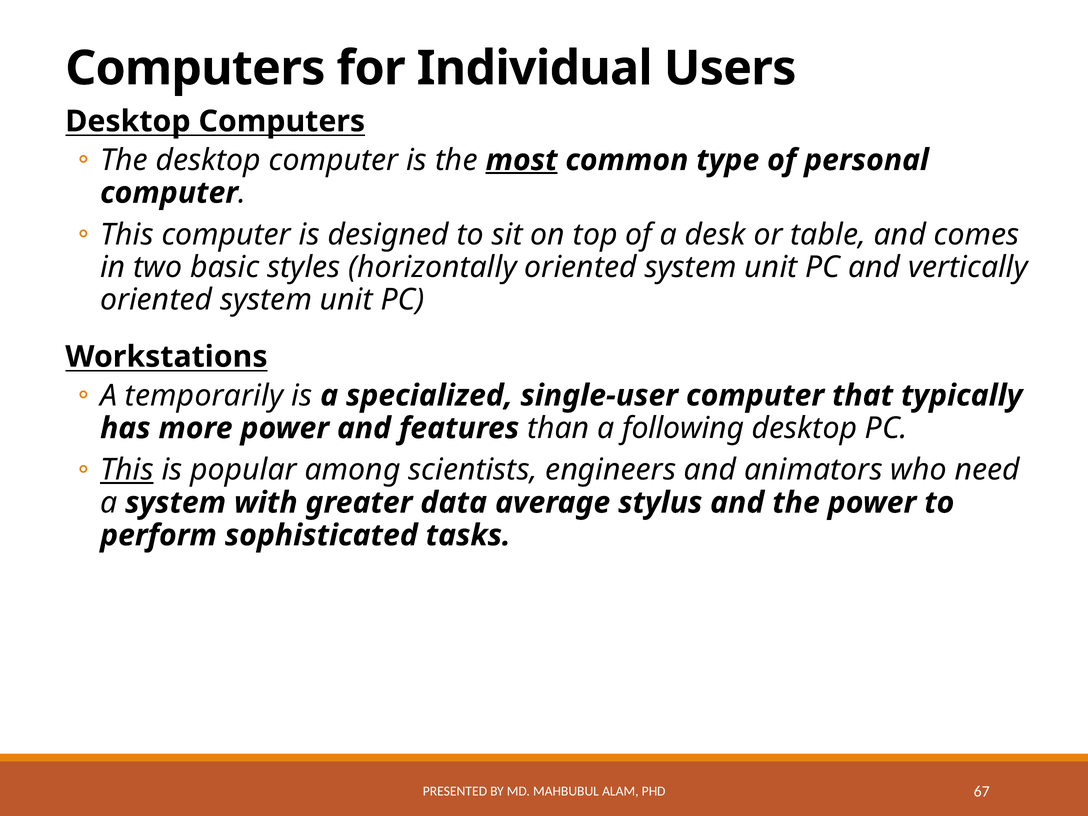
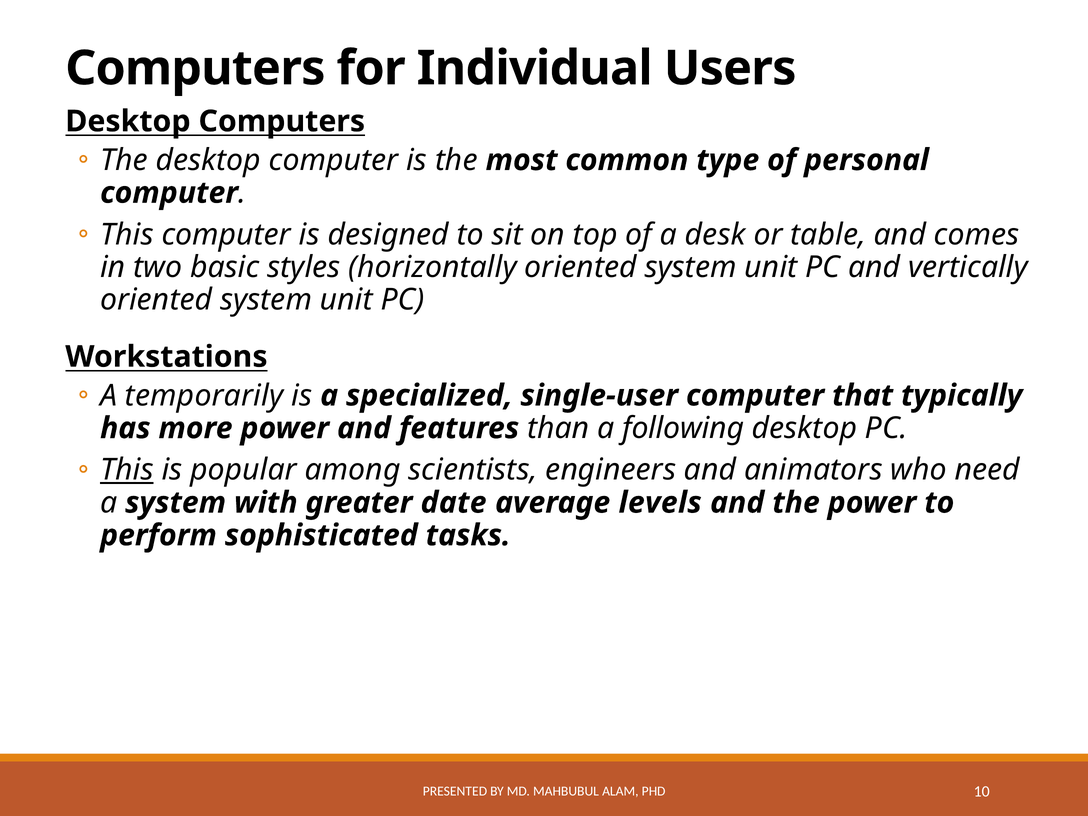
most underline: present -> none
data: data -> date
stylus: stylus -> levels
67: 67 -> 10
